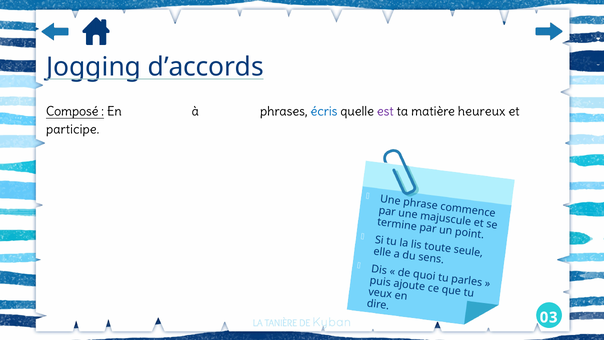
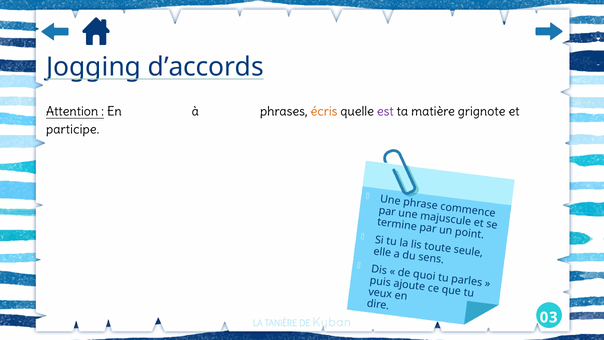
Composé: Composé -> Attention
écris colour: blue -> orange
heureux: heureux -> grignote
